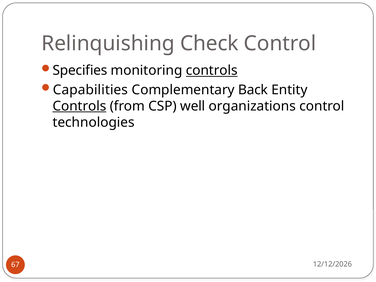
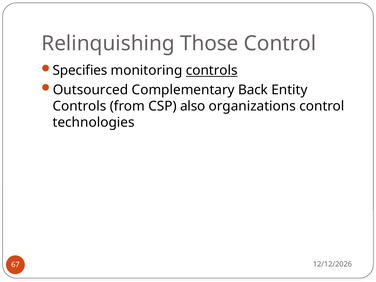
Check: Check -> Those
Capabilities: Capabilities -> Outsourced
Controls at (79, 106) underline: present -> none
well: well -> also
